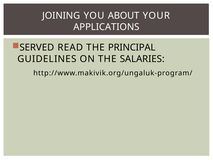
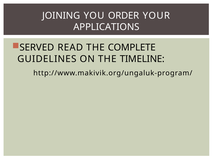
ABOUT: ABOUT -> ORDER
PRINCIPAL: PRINCIPAL -> COMPLETE
SALARIES: SALARIES -> TIMELINE
